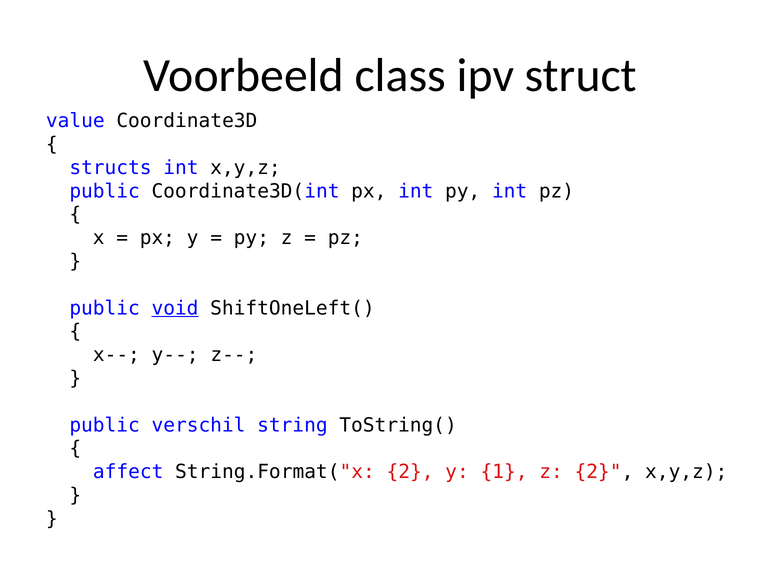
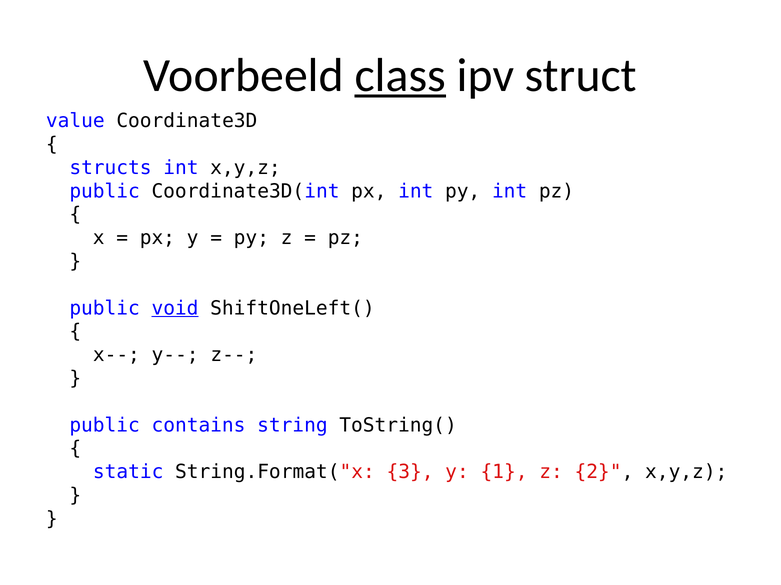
class underline: none -> present
verschil: verschil -> contains
affect: affect -> static
String.Format("x 2: 2 -> 3
